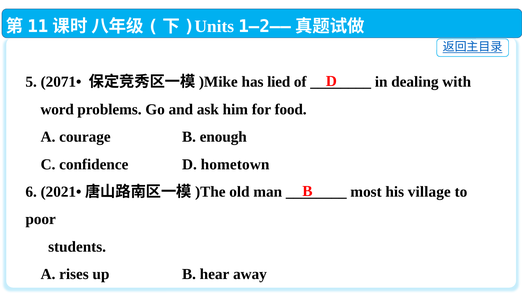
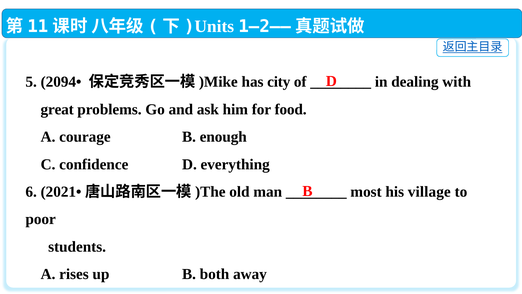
2071•: 2071• -> 2094•
lied: lied -> city
word: word -> great
hometown: hometown -> everything
hear: hear -> both
